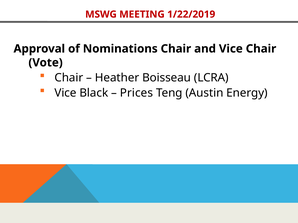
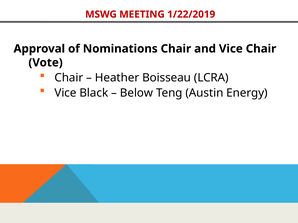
Prices: Prices -> Below
